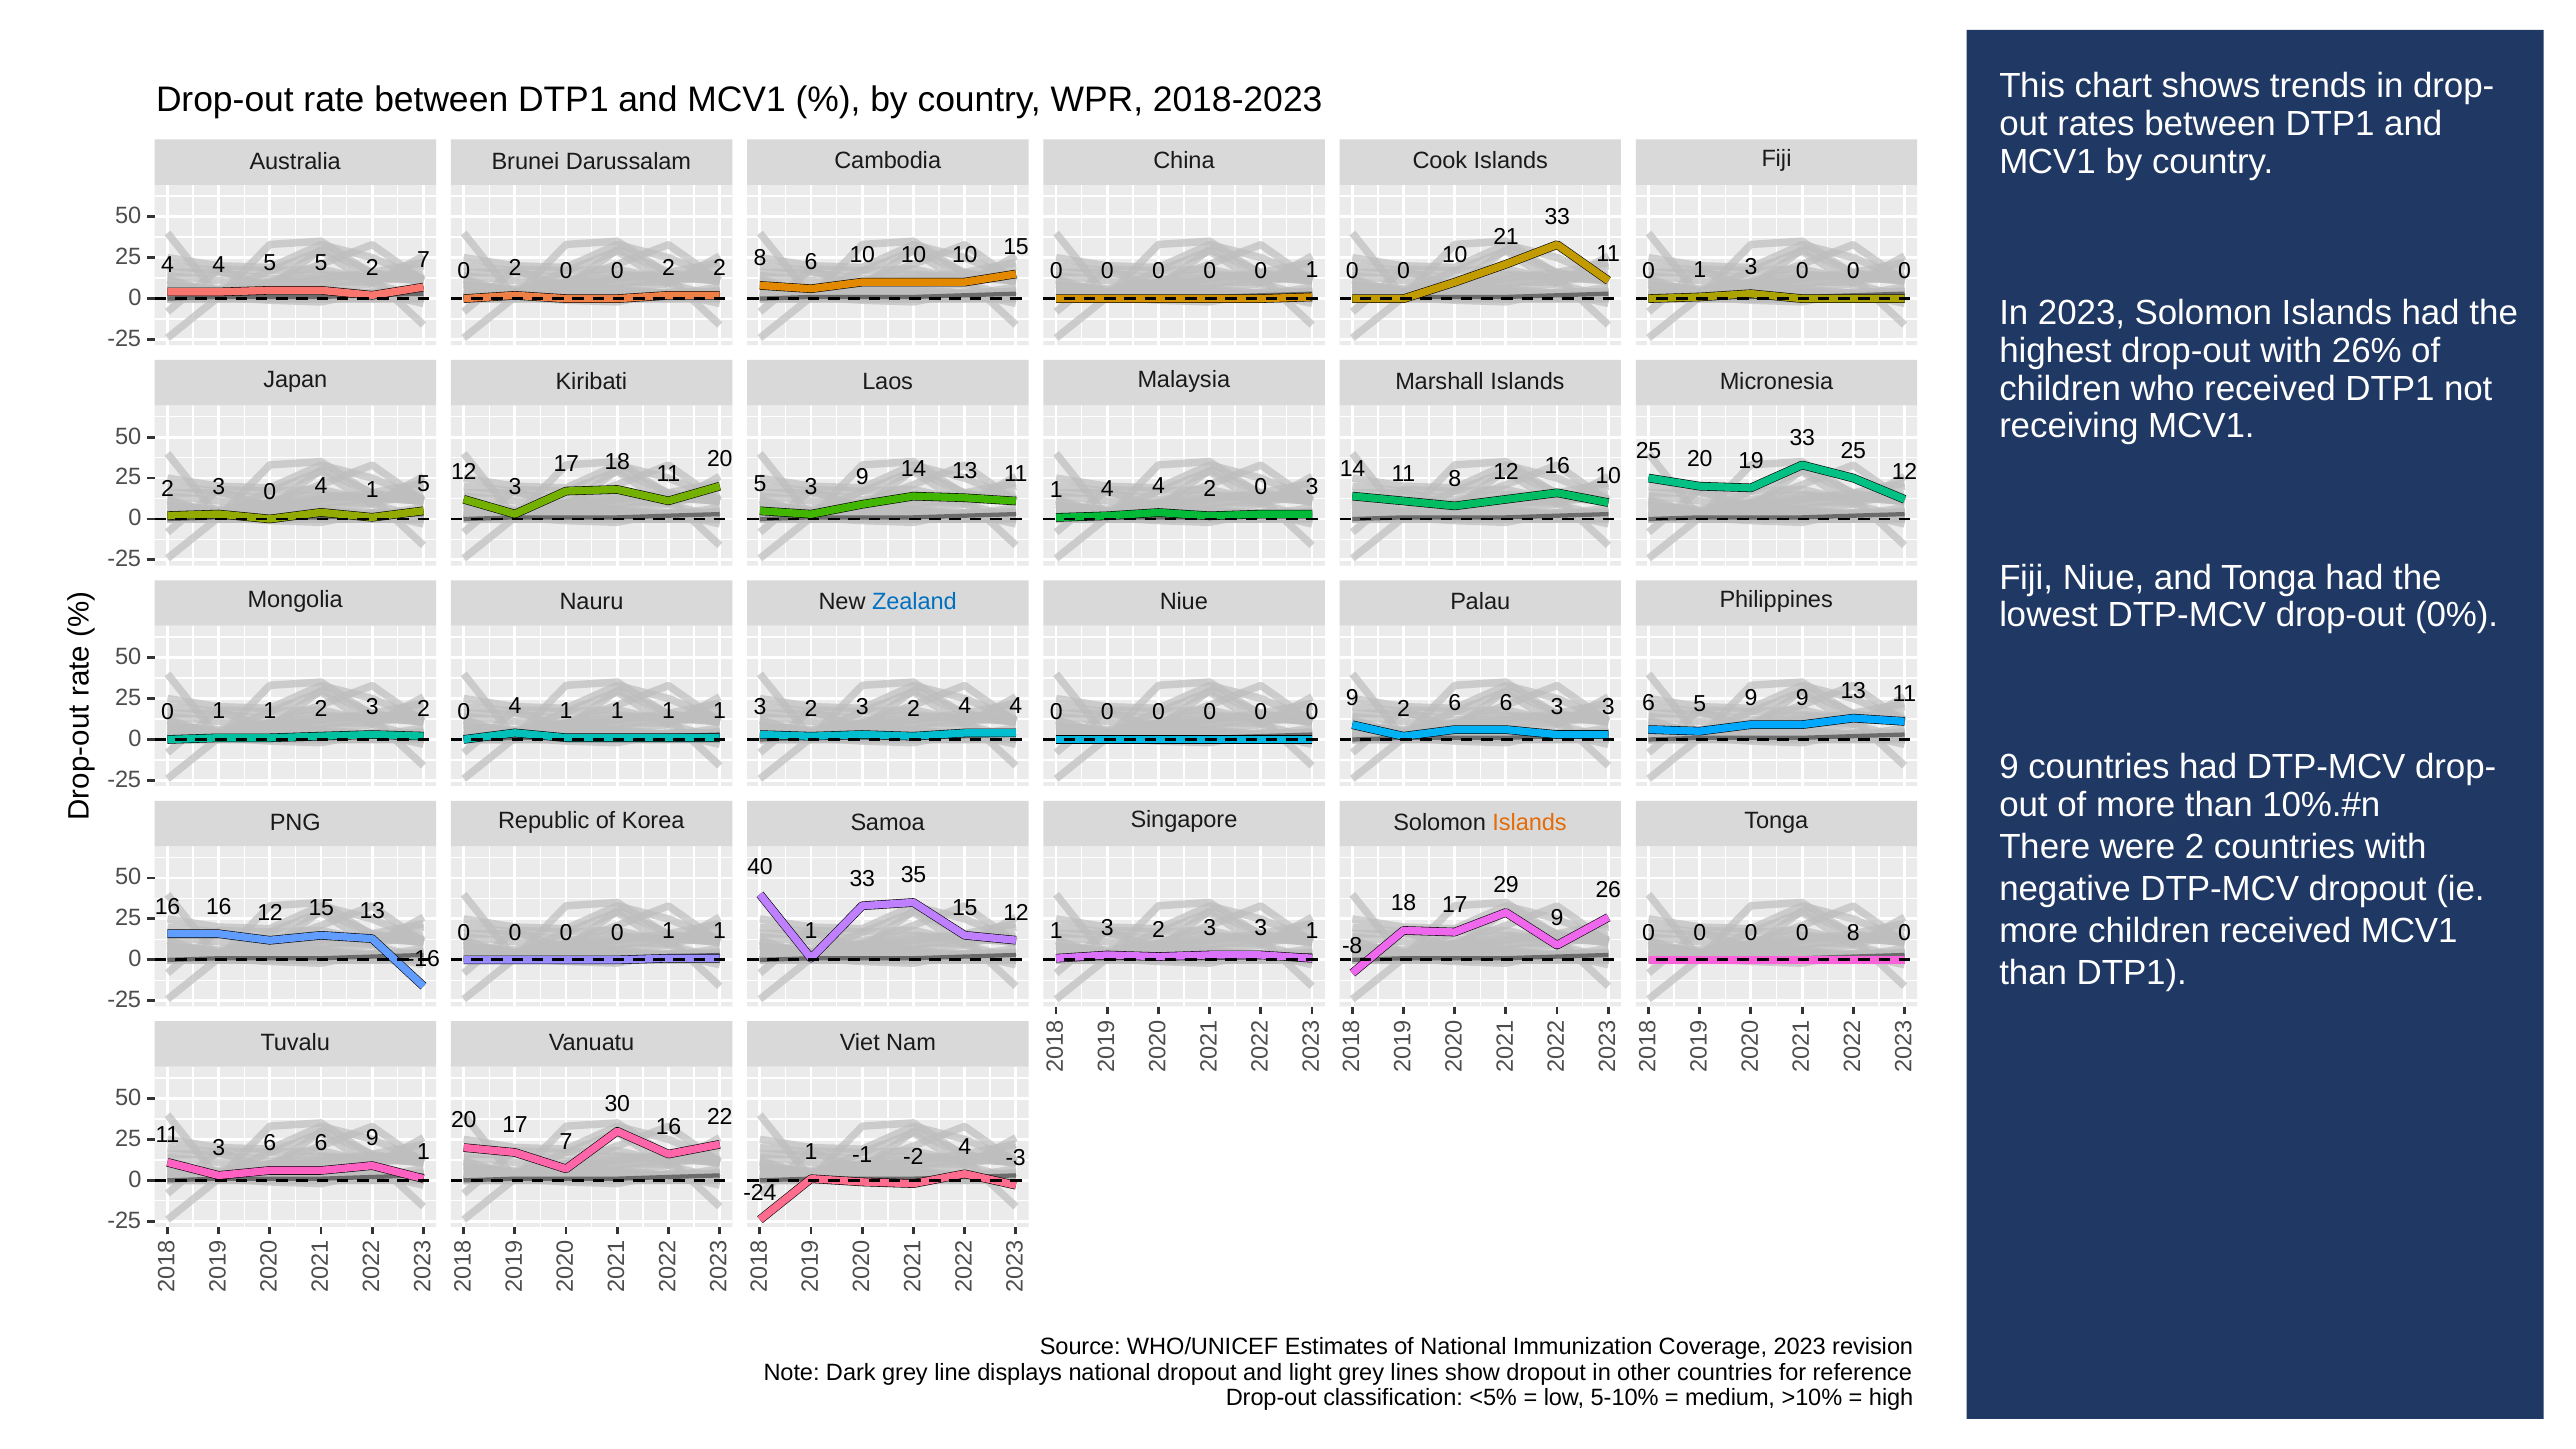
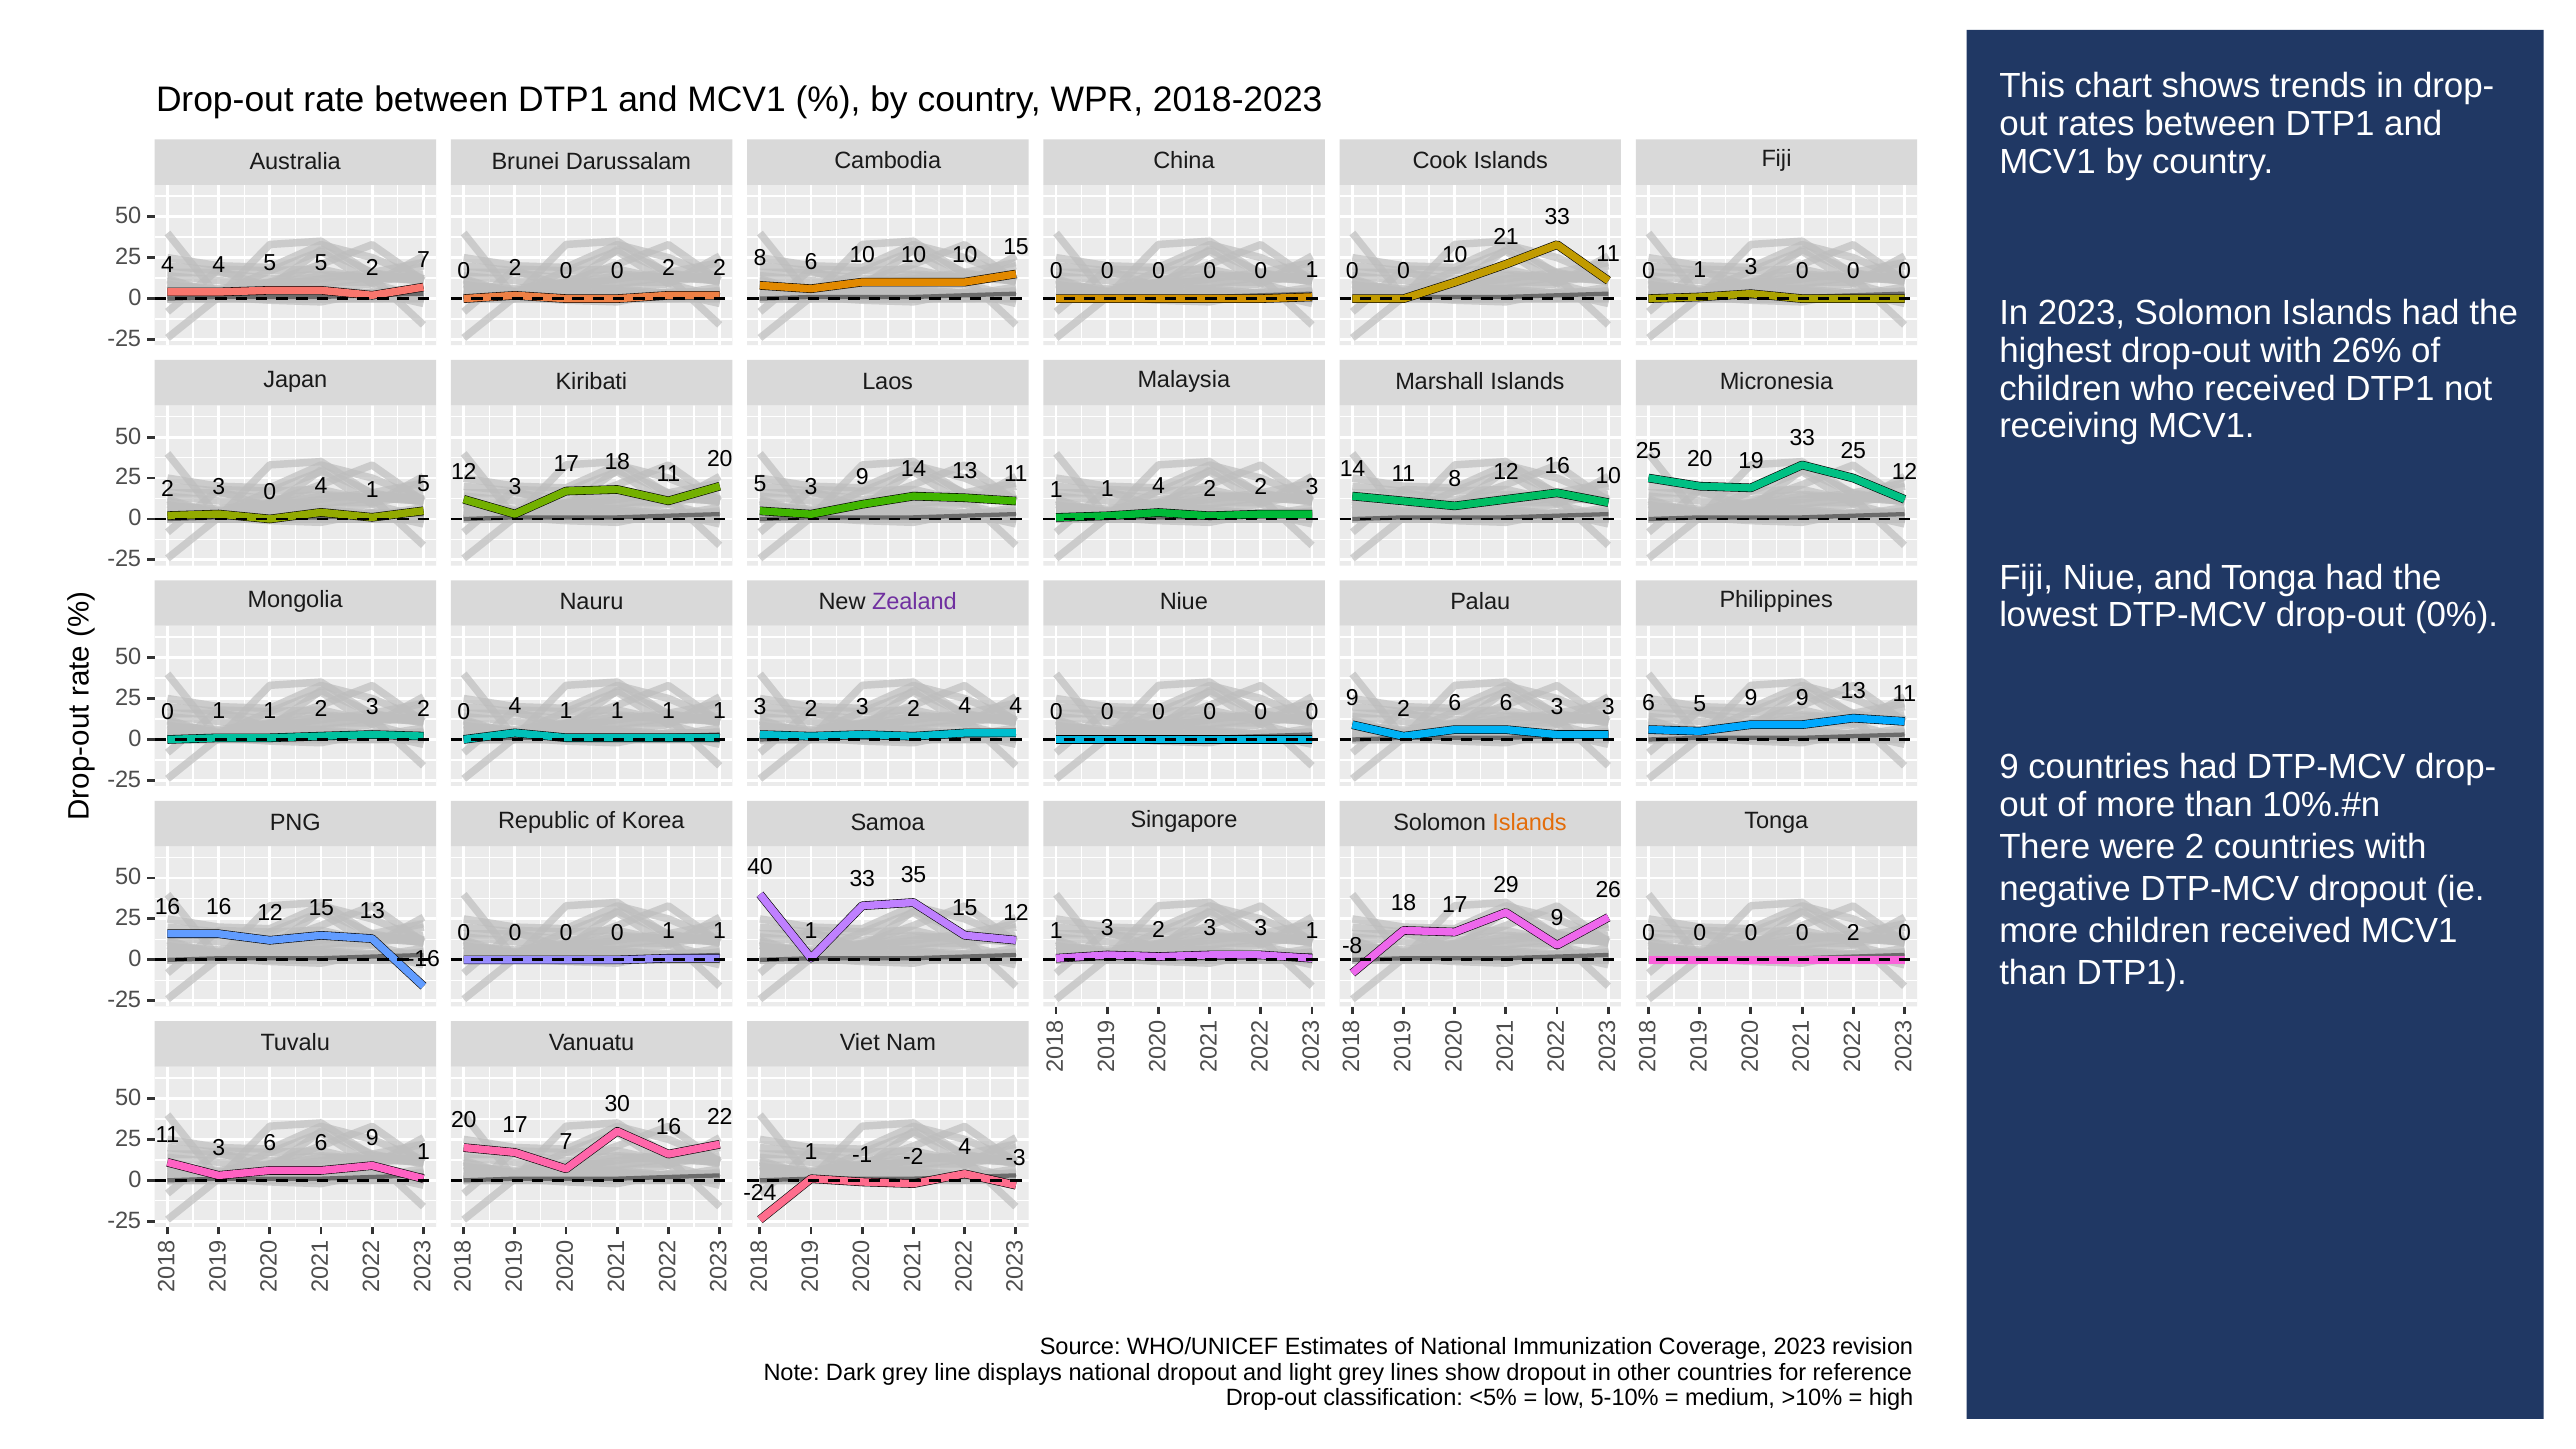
4 at (1107, 489): 4 -> 1
4 2 0: 0 -> 2
Zealand colour: blue -> purple
0 0 0 8: 8 -> 2
